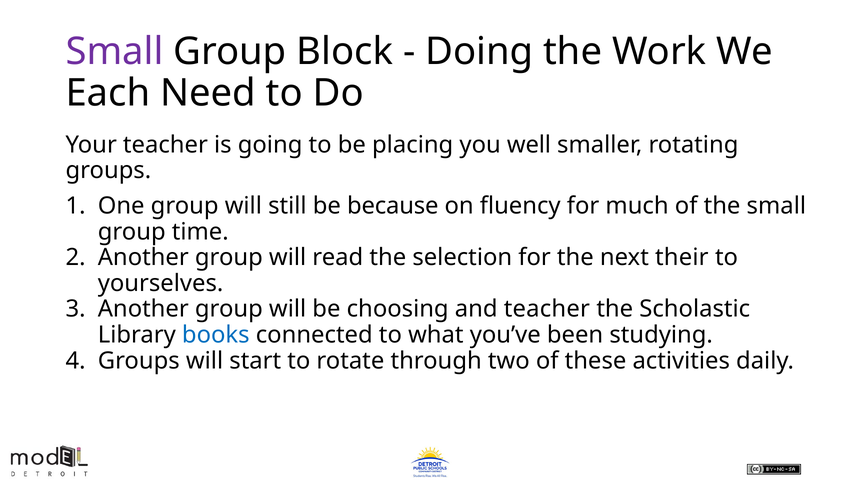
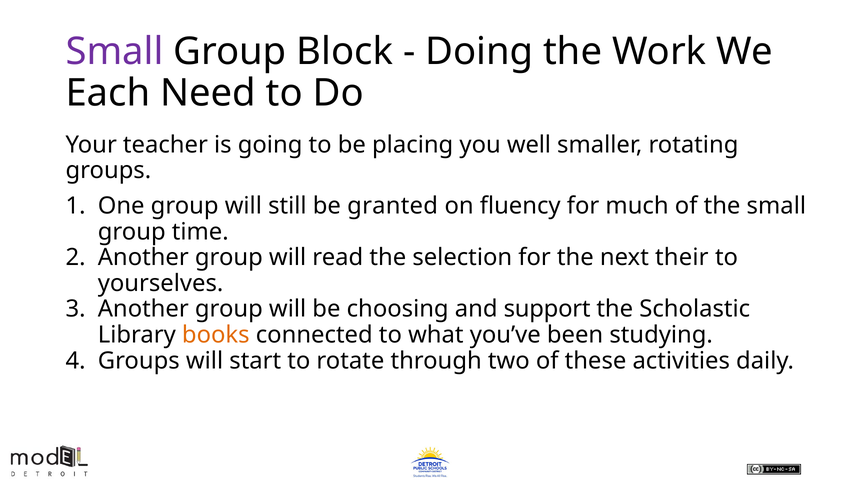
because: because -> granted
and teacher: teacher -> support
books colour: blue -> orange
